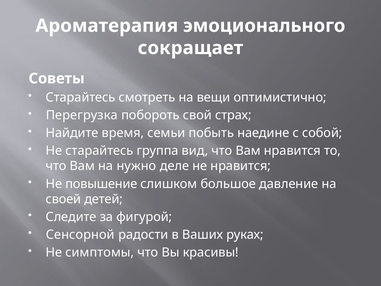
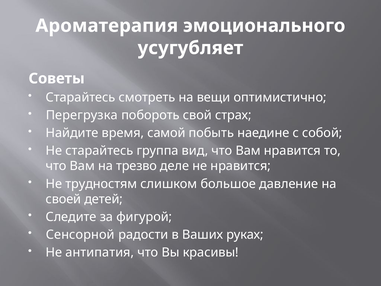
сокращает: сокращает -> усугубляет
семьи: семьи -> самой
нужно: нужно -> трезво
повышение: повышение -> трудностям
симптомы: симптомы -> антипатия
